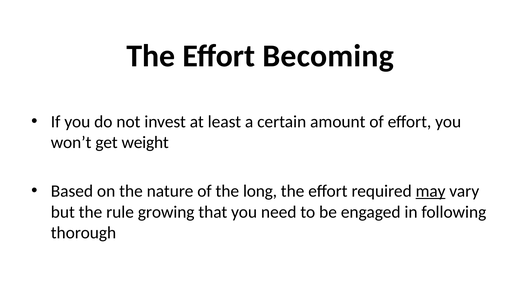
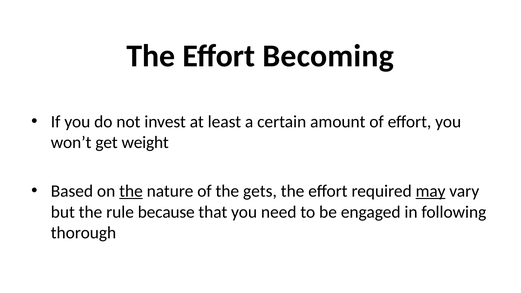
the at (131, 191) underline: none -> present
long: long -> gets
growing: growing -> because
